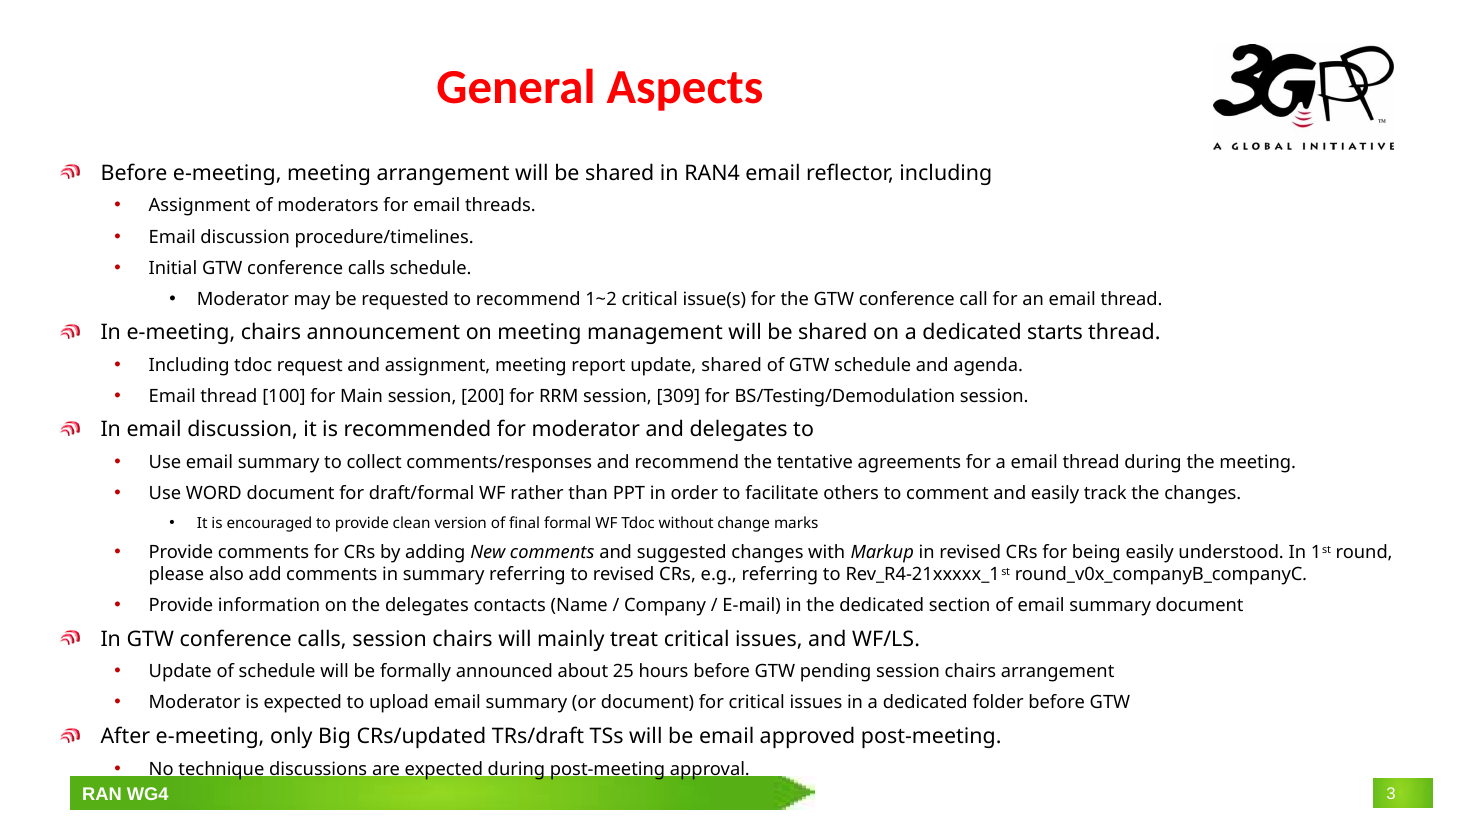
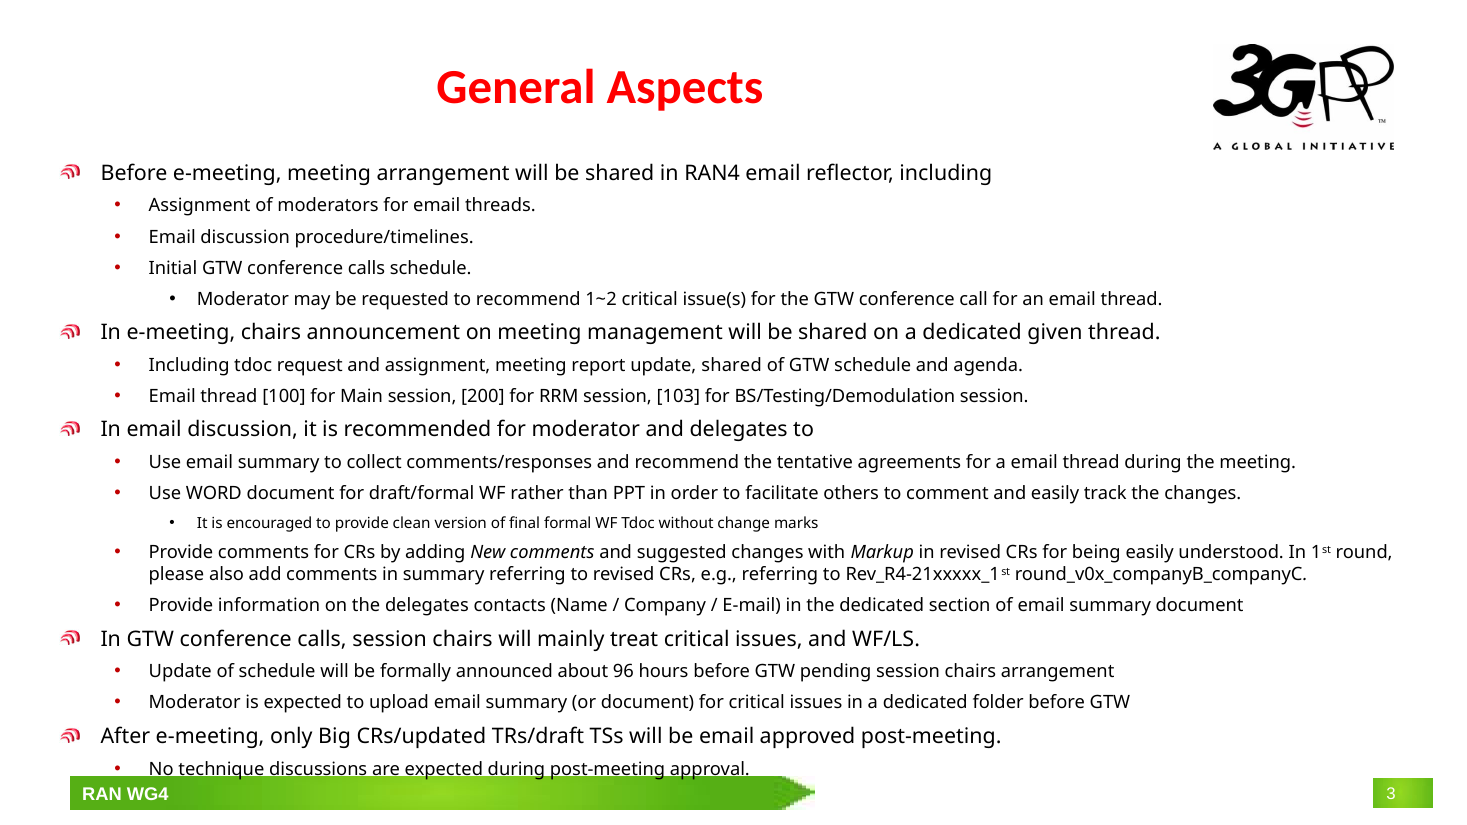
starts: starts -> given
309: 309 -> 103
25: 25 -> 96
